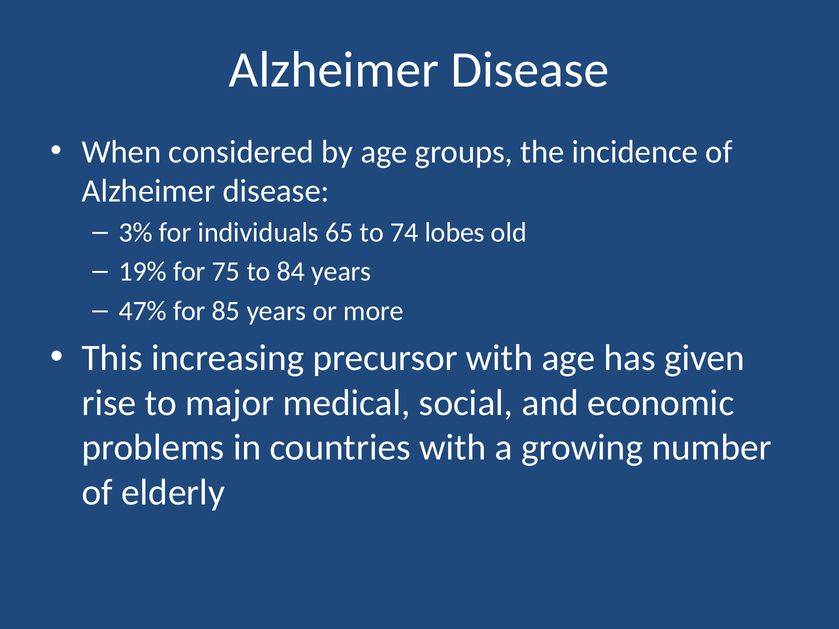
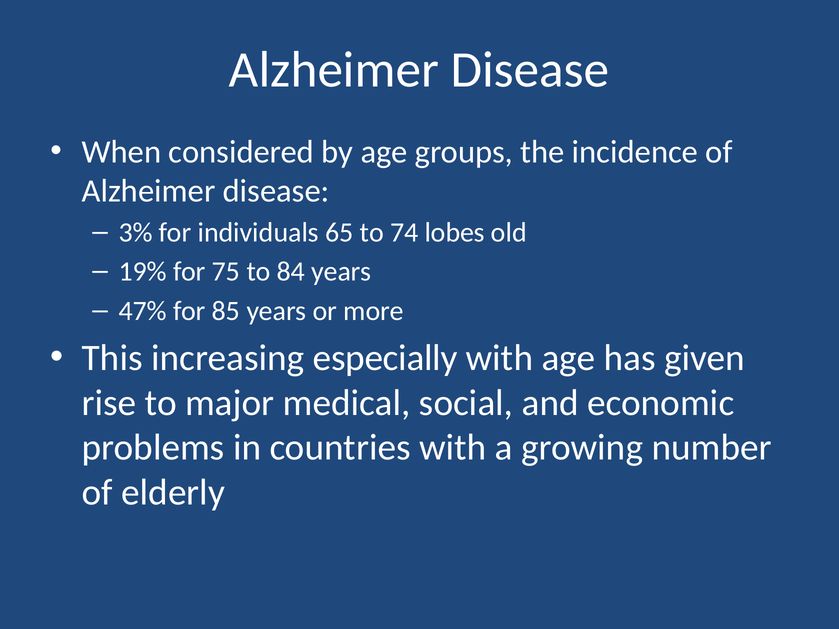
precursor: precursor -> especially
